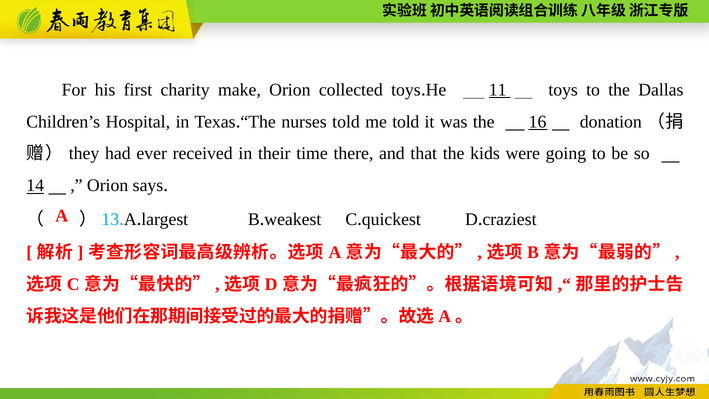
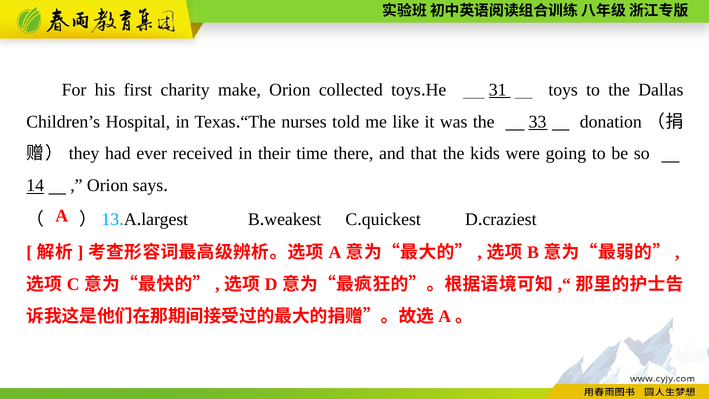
11: 11 -> 31
me told: told -> like
16: 16 -> 33
